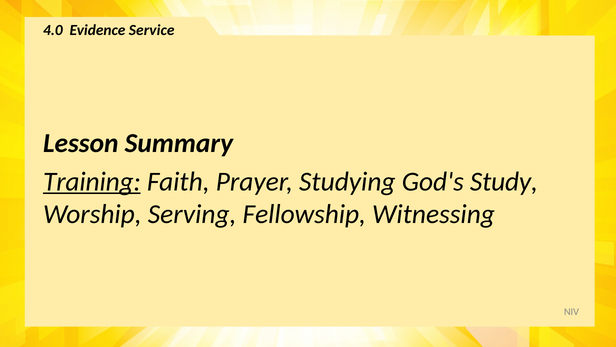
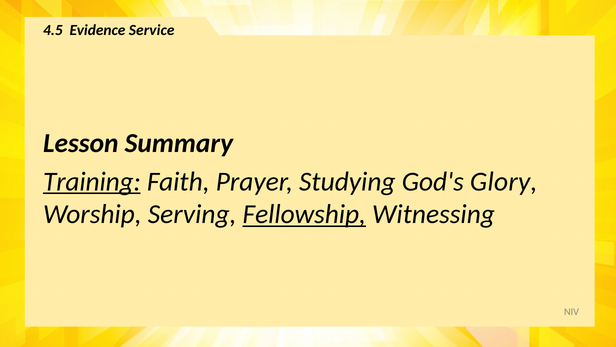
4.0: 4.0 -> 4.5
Study: Study -> Glory
Fellowship underline: none -> present
